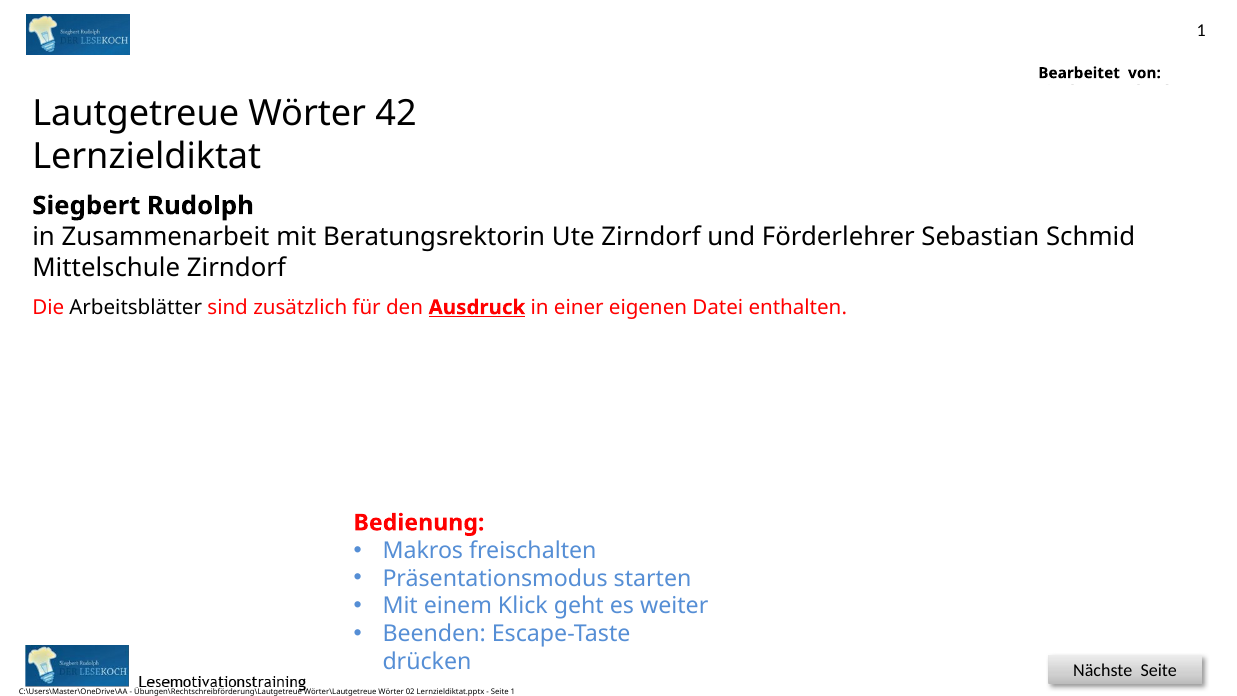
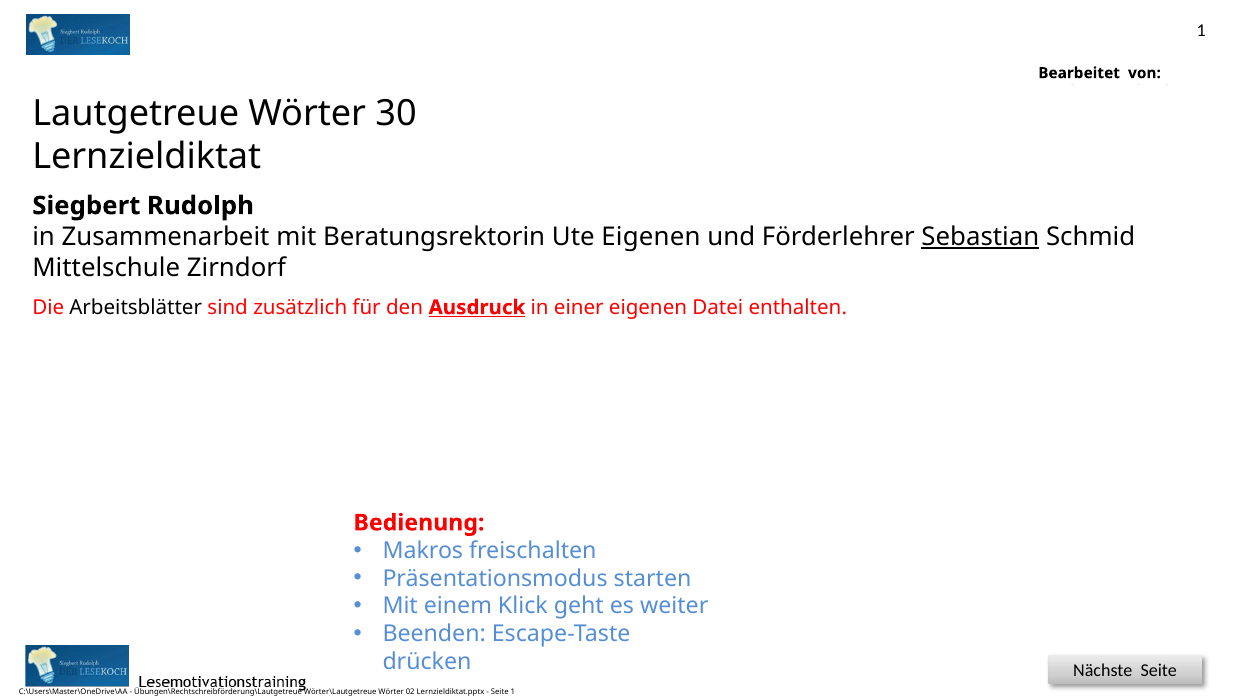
42: 42 -> 30
Zirndorf at (651, 237): Zirndorf -> Eigenen
Sebastian underline: none -> present
